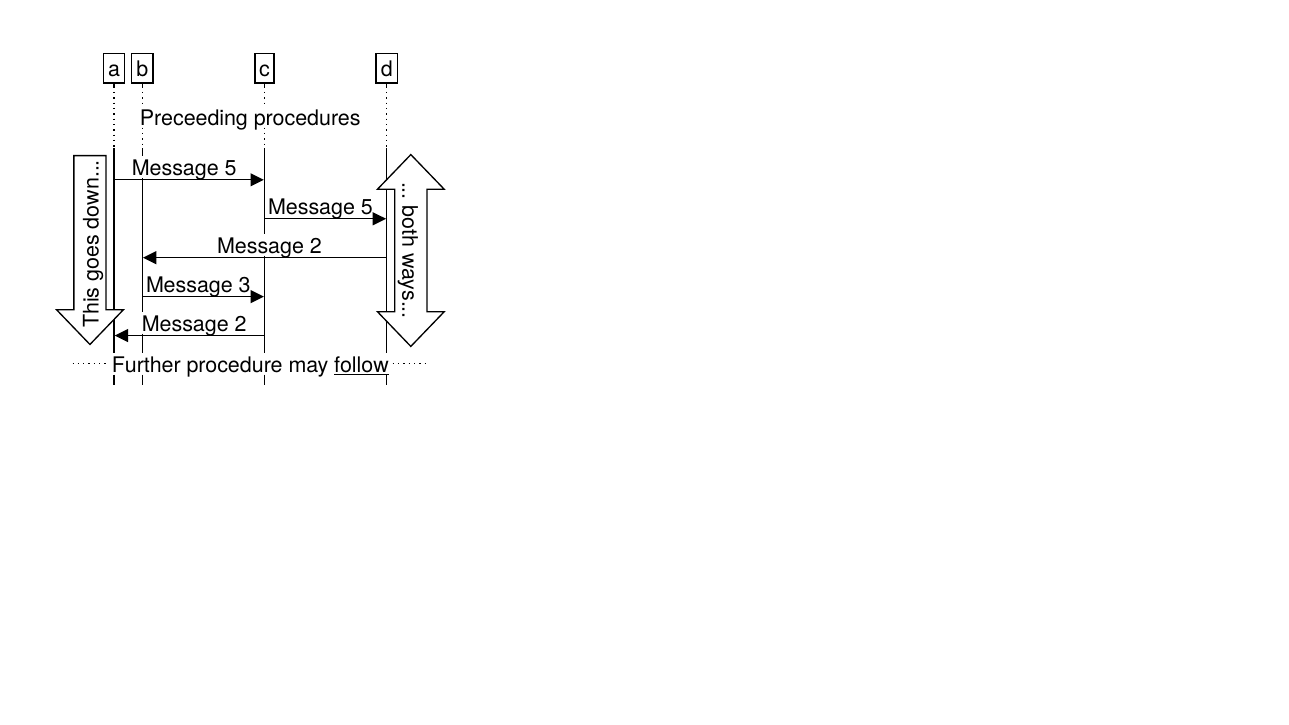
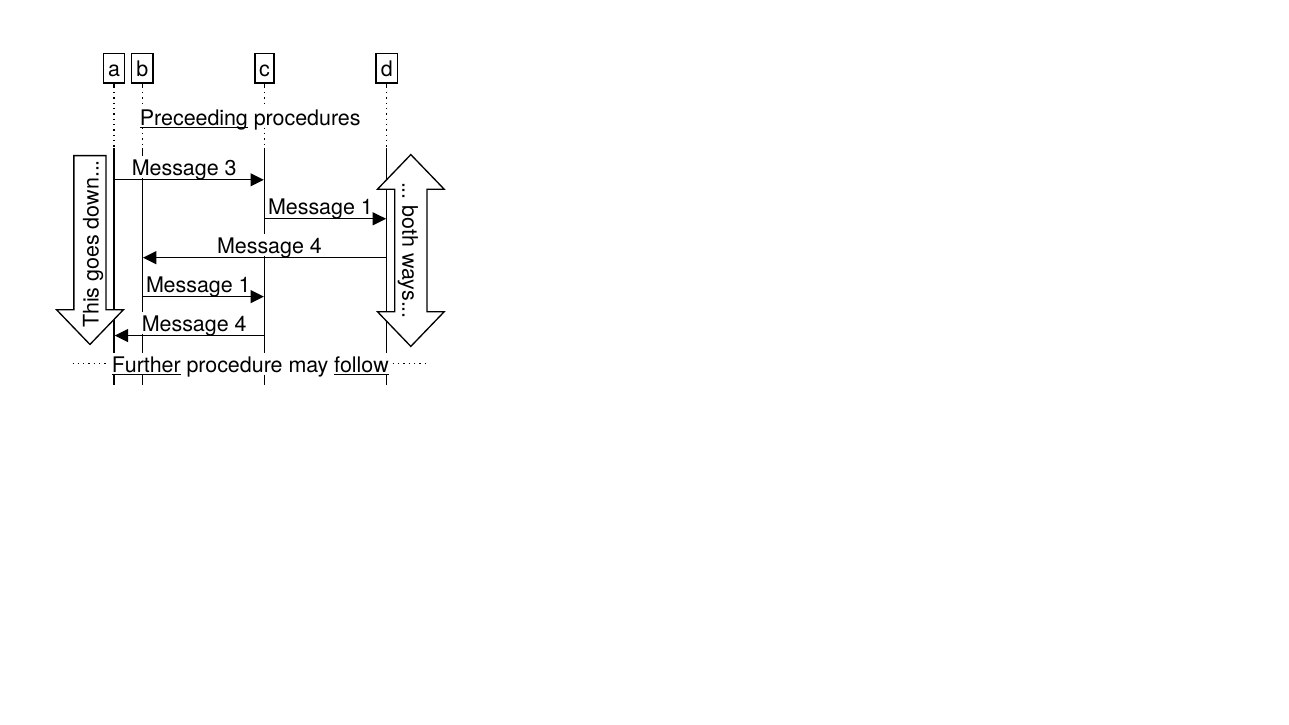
Preceeding underline: none -> present
5 at (231, 169): 5 -> 3
5 at (367, 208): 5 -> 1
2 at (316, 246): 2 -> 4
3 at (245, 285): 3 -> 1
2 at (241, 324): 2 -> 4
Further underline: none -> present
